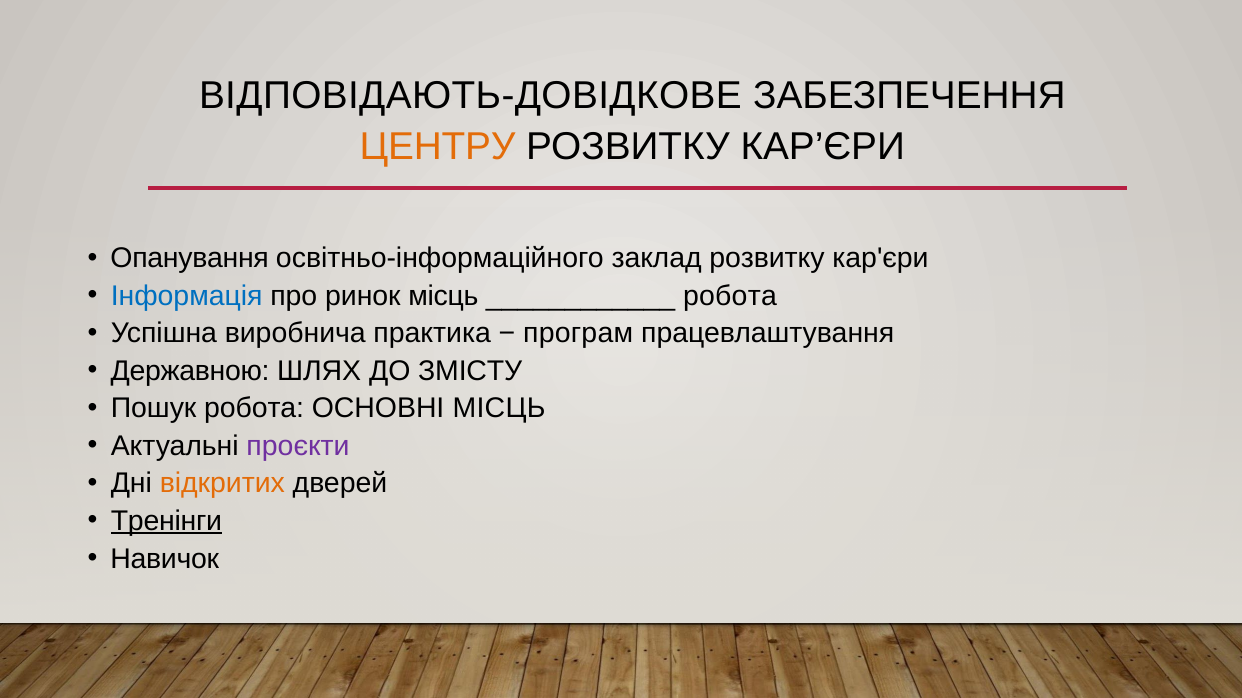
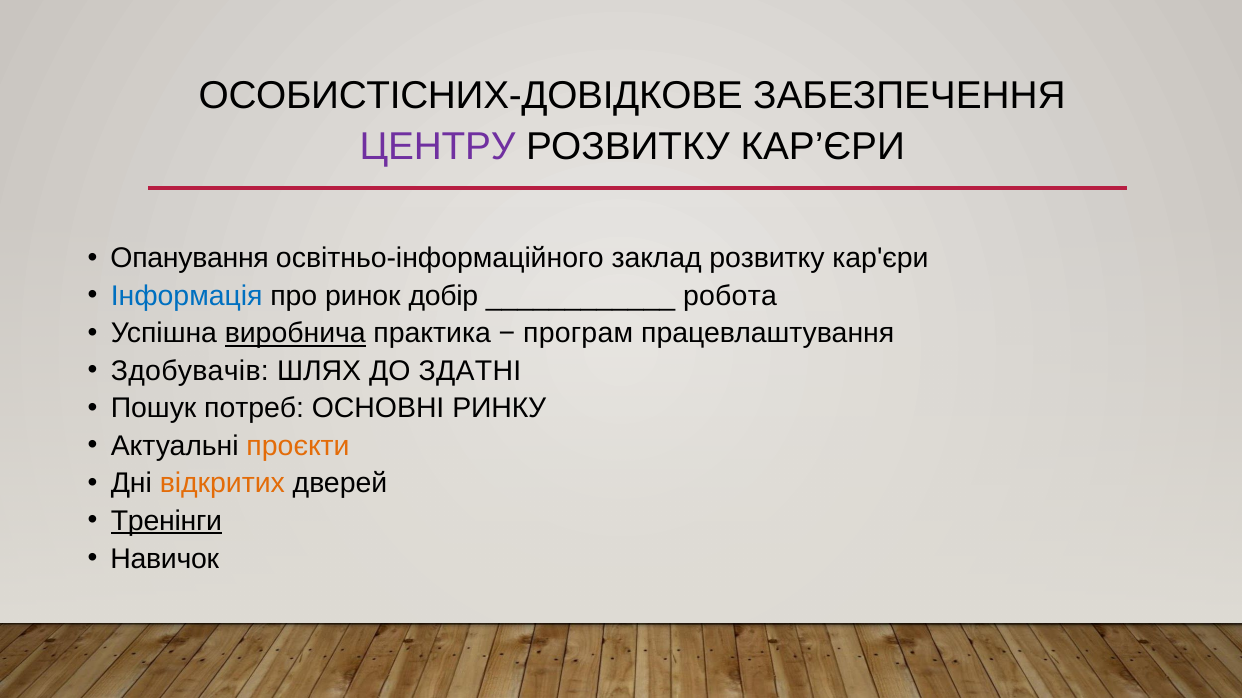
ВІДПОВІДАЮТЬ-ДОВІДКОВЕ: ВІДПОВІДАЮТЬ-ДОВІДКОВЕ -> ОСОБИСТІСНИХ-ДОВІДКОВЕ
ЦЕНТРУ colour: orange -> purple
ринок місць: місць -> добір
виробнича underline: none -> present
Державною: Державною -> Здобувачів
ЗМІСТУ: ЗМІСТУ -> ЗДАТНІ
Пошук робота: робота -> потреб
ОСНОВНІ МІСЦЬ: МІСЦЬ -> РИНКУ
проєкти colour: purple -> orange
